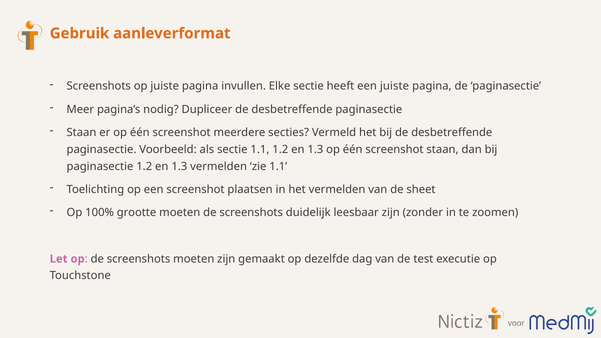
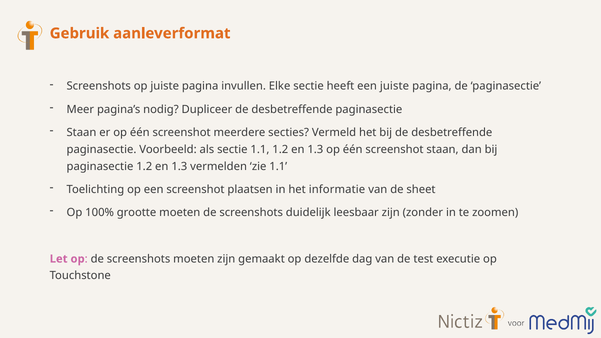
het vermelden: vermelden -> informatie
